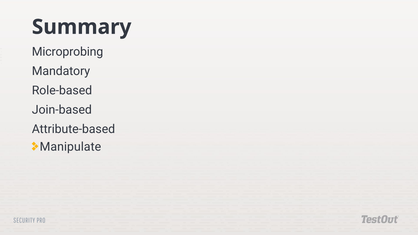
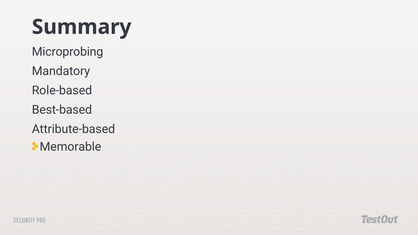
Join-based: Join-based -> Best-based
Manipulate: Manipulate -> Memorable
